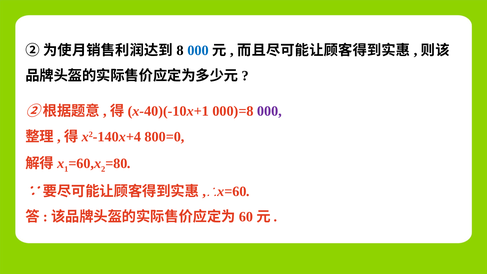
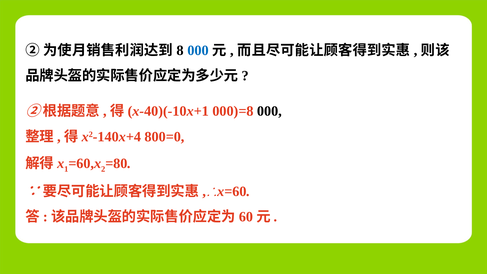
000 at (269, 111) colour: purple -> black
